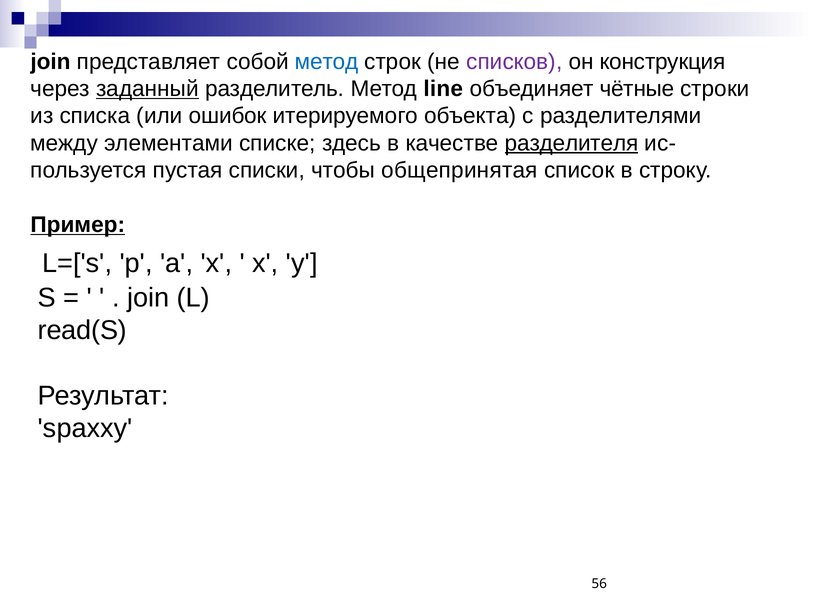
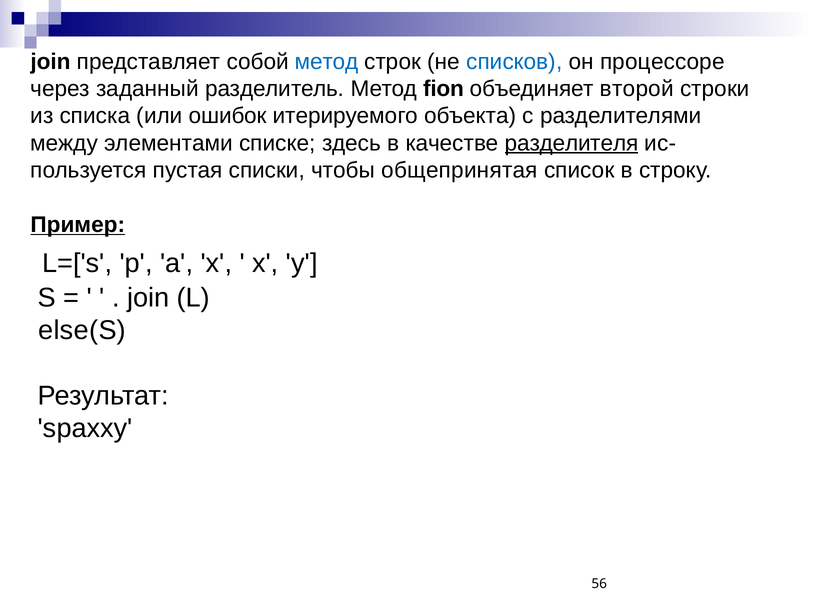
списков colour: purple -> blue
конструкция: конструкция -> процессоре
заданный underline: present -> none
line: line -> fion
чётные: чётные -> второй
read(S: read(S -> else(S
